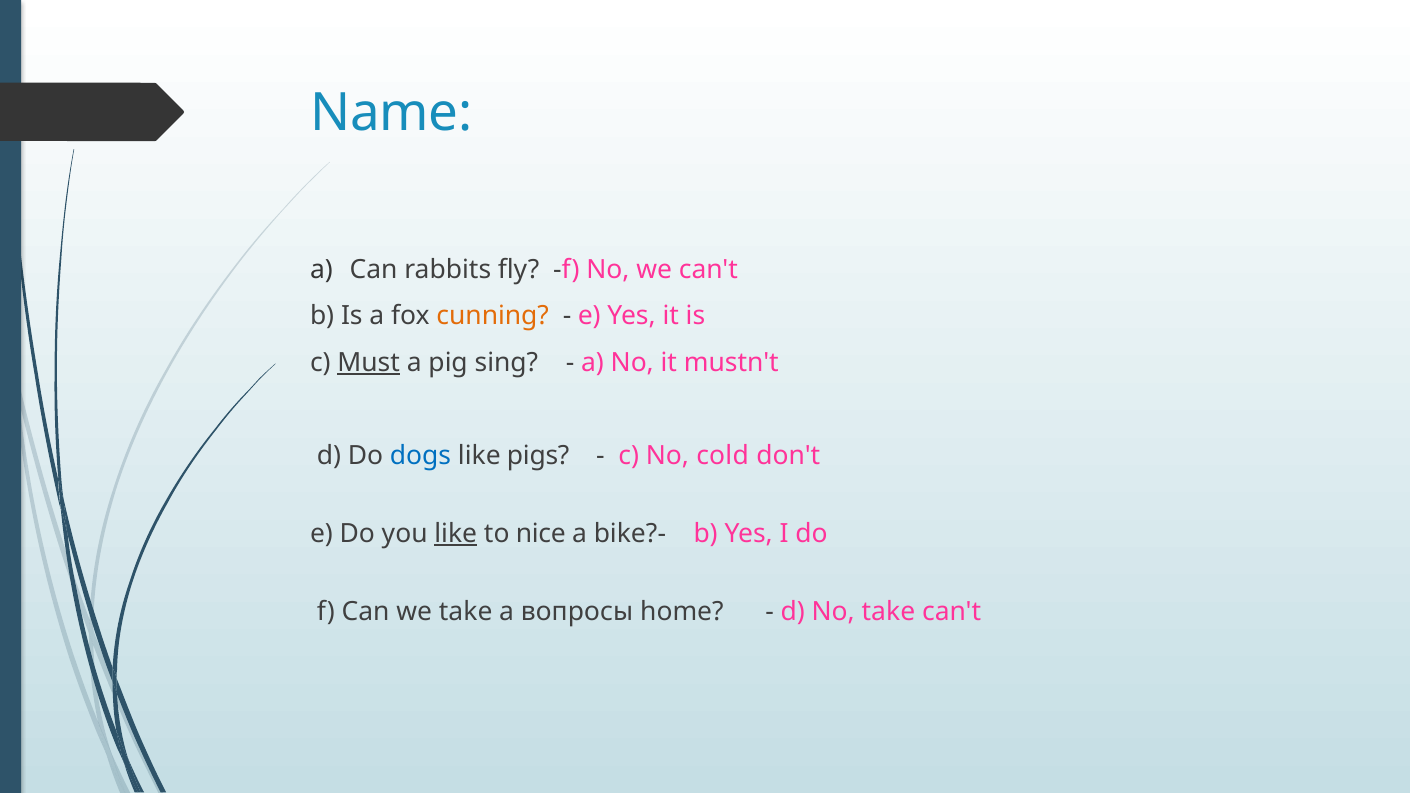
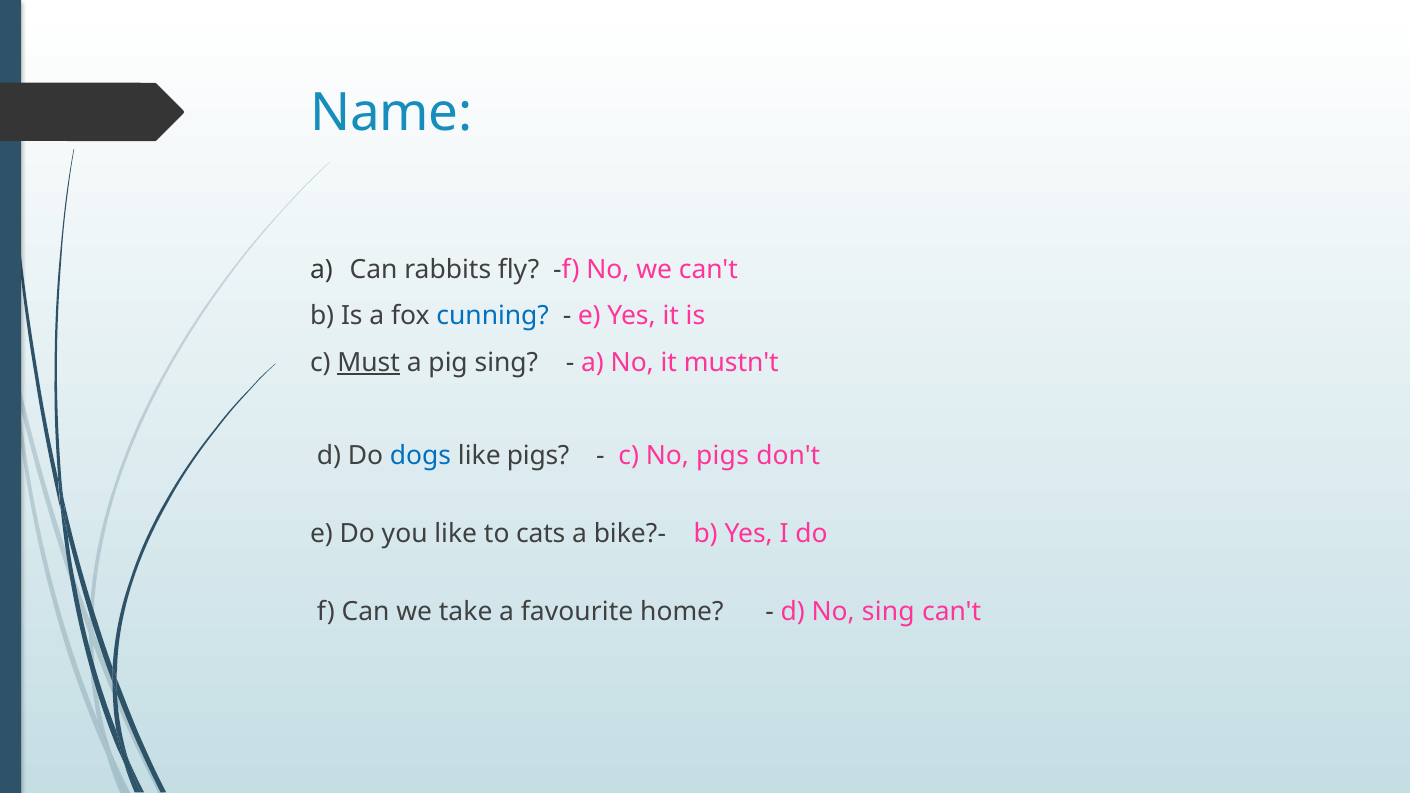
cunning colour: orange -> blue
No cold: cold -> pigs
like at (456, 534) underline: present -> none
nice: nice -> cats
вопросы: вопросы -> favourite
No take: take -> sing
